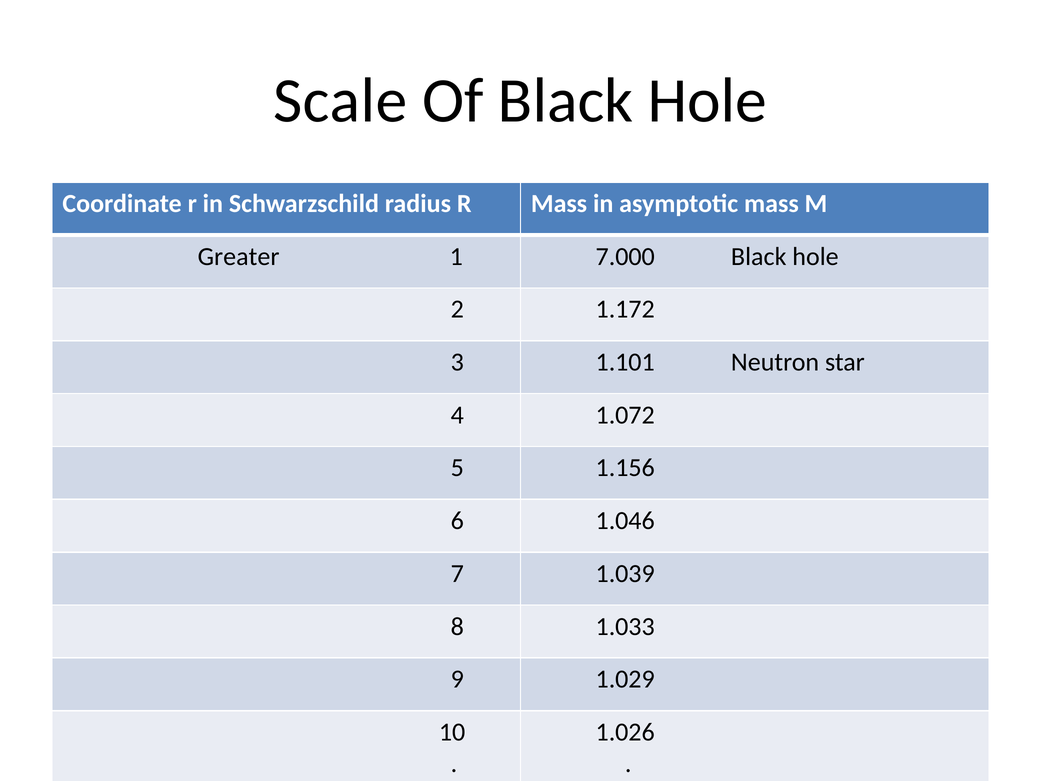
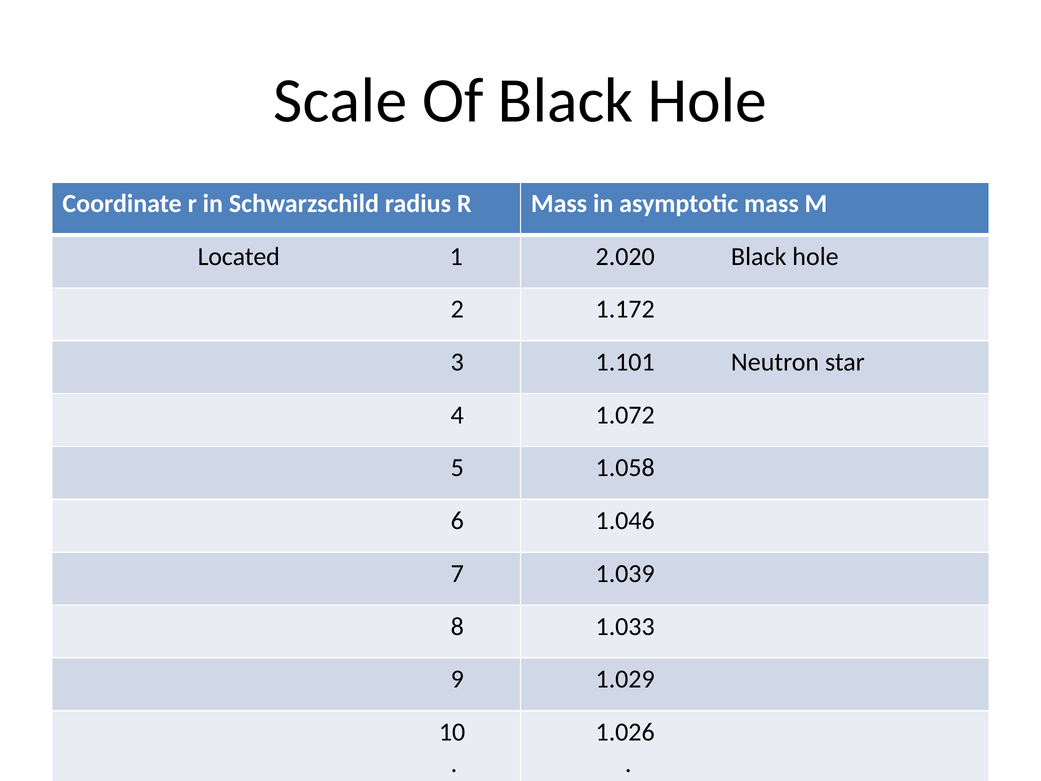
Greater: Greater -> Located
7.000: 7.000 -> 2.020
1.156: 1.156 -> 1.058
